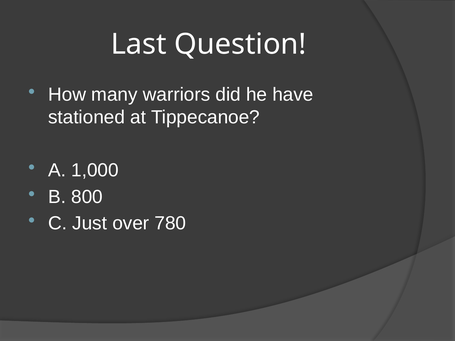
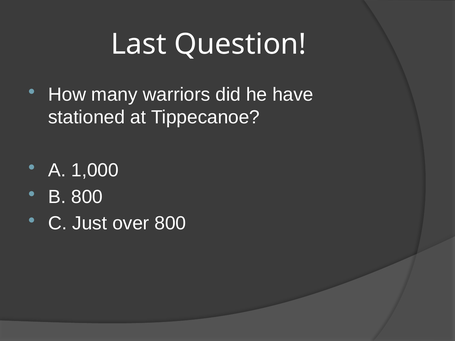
over 780: 780 -> 800
